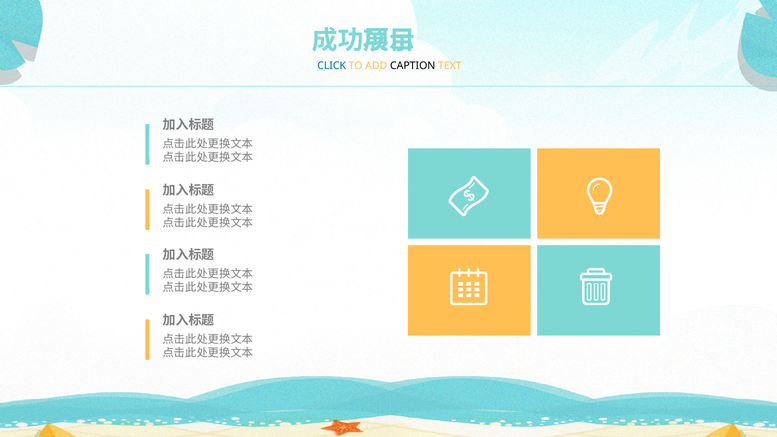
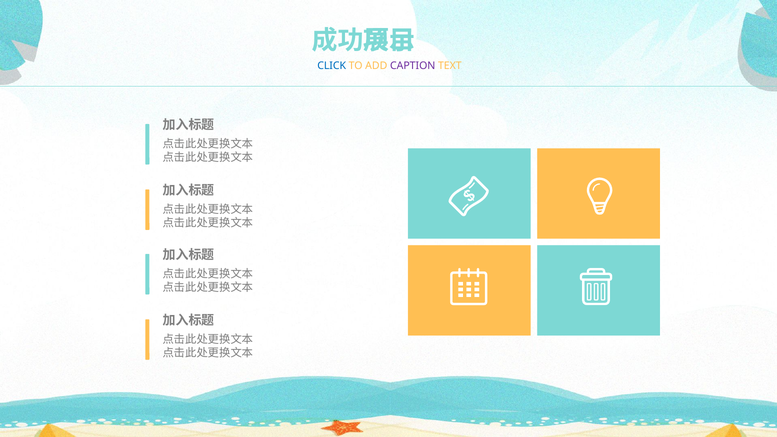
CAPTION colour: black -> purple
